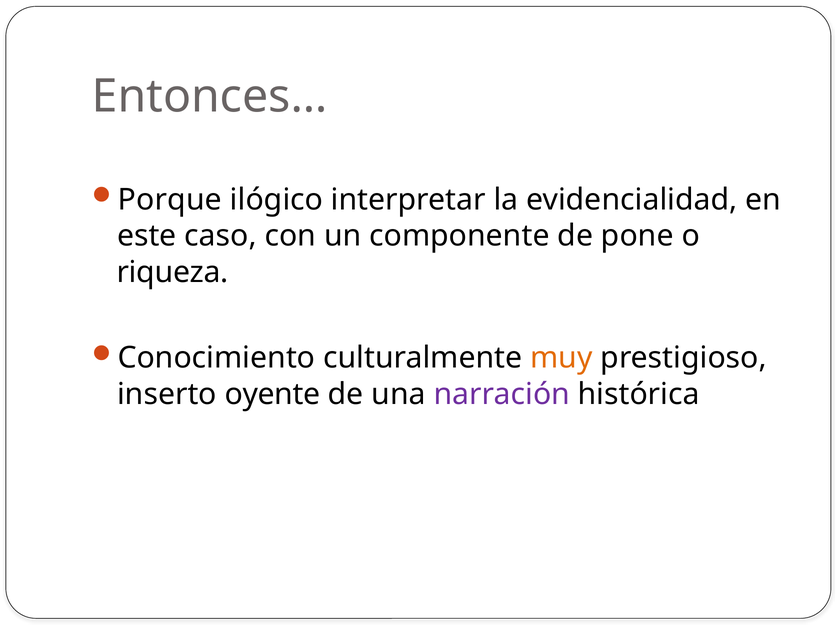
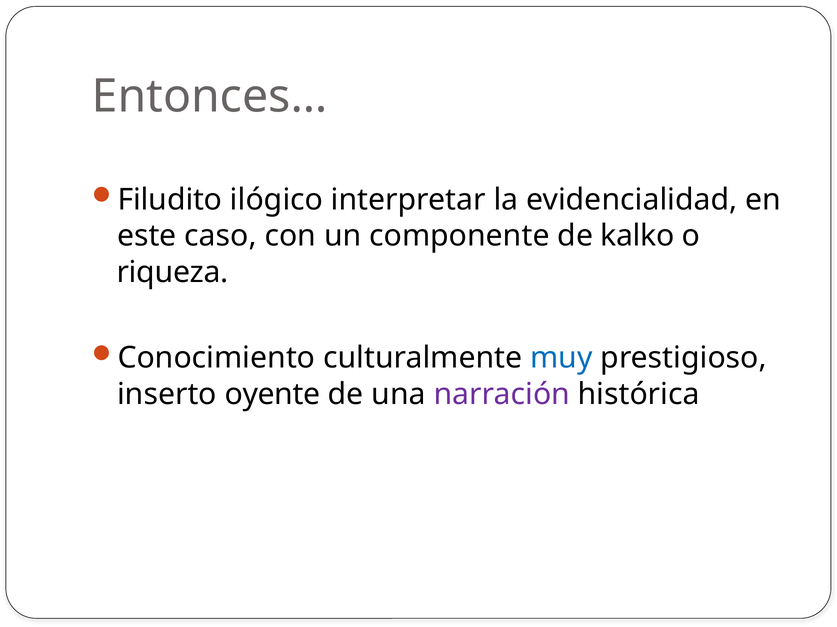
Porque: Porque -> Filudito
pone: pone -> kalko
muy colour: orange -> blue
